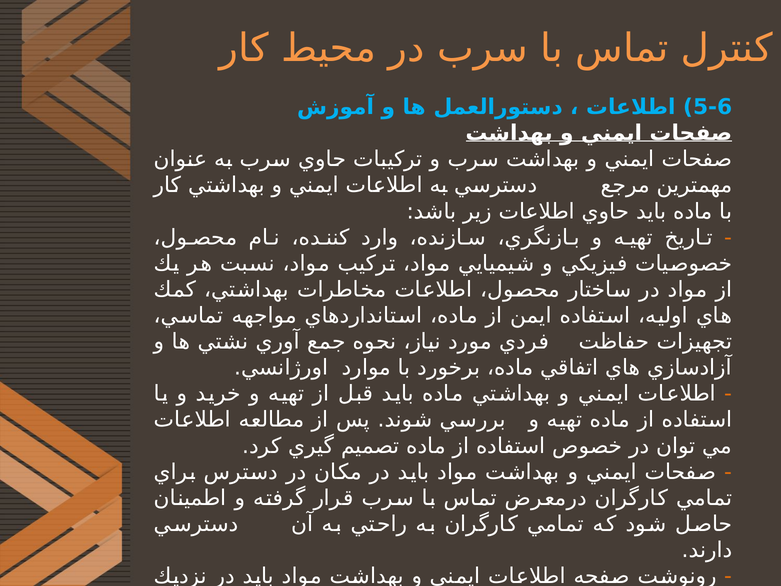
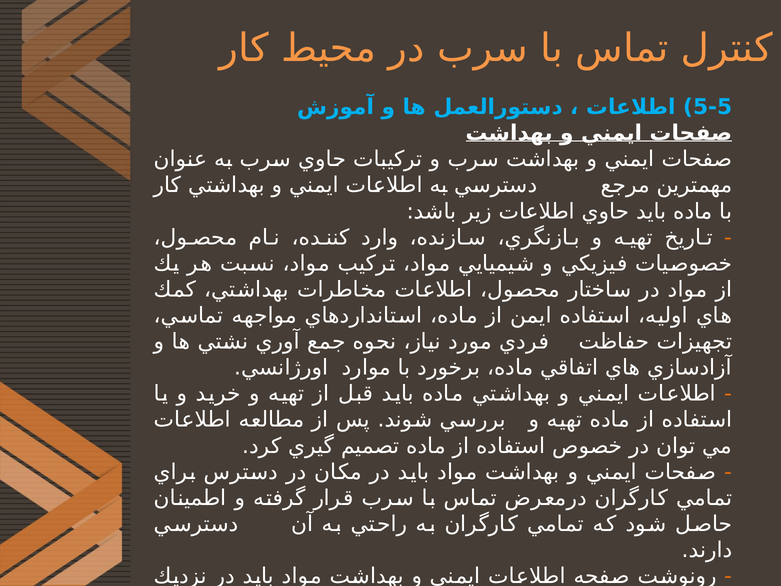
5-6: 5-6 -> 5-5
